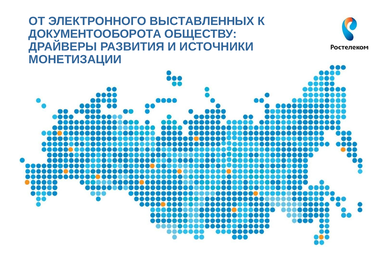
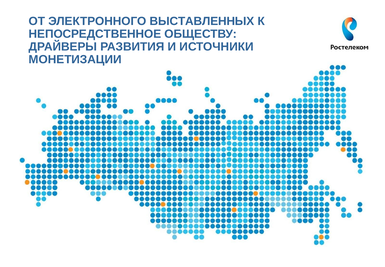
ДОКУМЕНТООБОРОТА: ДОКУМЕНТООБОРОТА -> НЕПОСРЕДСТВЕННОЕ
